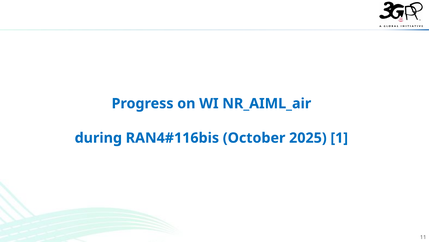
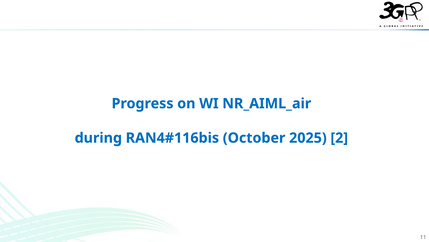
1: 1 -> 2
